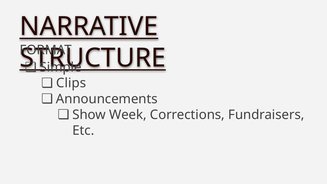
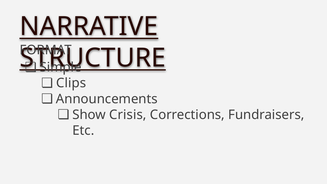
Week: Week -> Crisis
